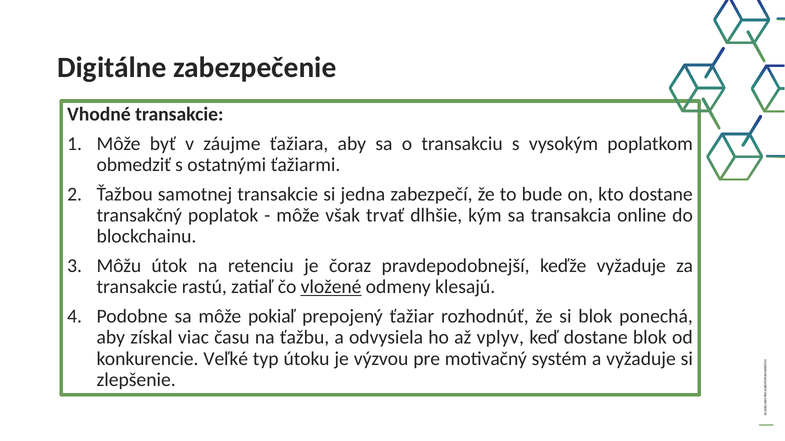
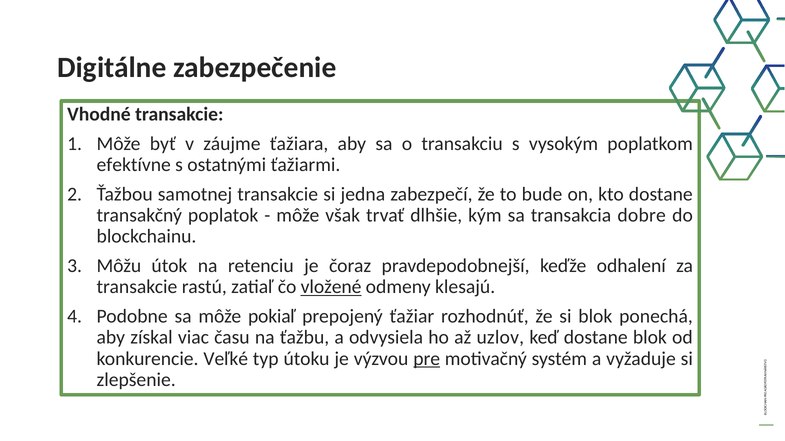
obmedziť: obmedziť -> efektívne
online: online -> dobre
keďže vyžaduje: vyžaduje -> odhalení
vplyv: vplyv -> uzlov
pre underline: none -> present
